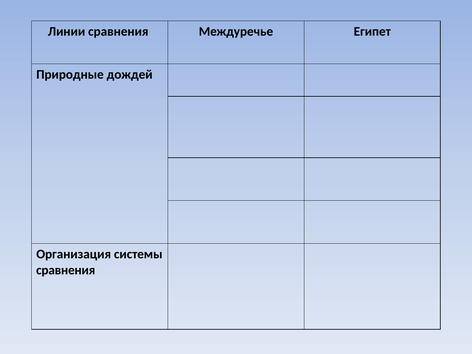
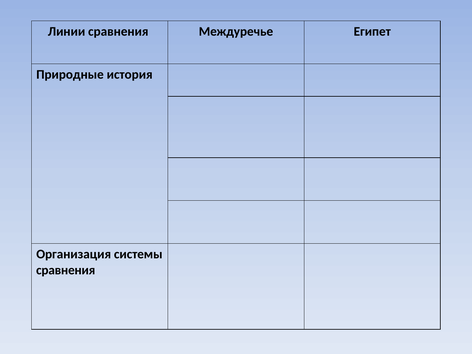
дождей: дождей -> история
